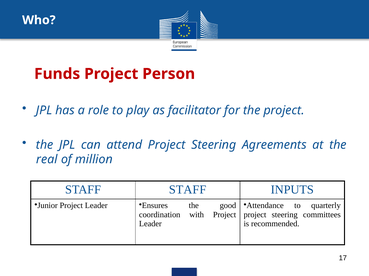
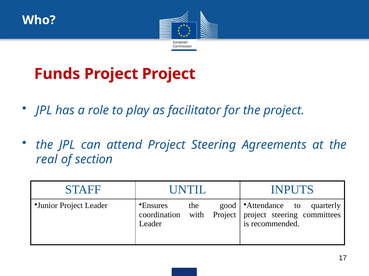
Project Person: Person -> Project
million: million -> section
STAFF STAFF: STAFF -> UNTIL
